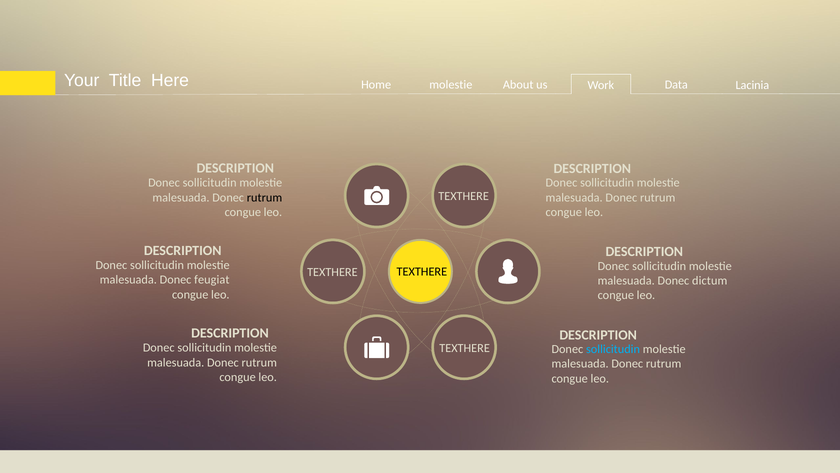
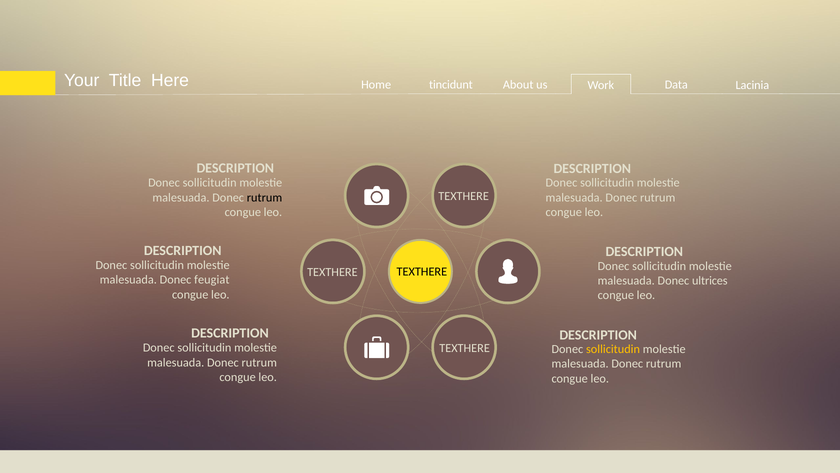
Here molestie: molestie -> tincidunt
dictum: dictum -> ultrices
sollicitudin at (613, 349) colour: light blue -> yellow
